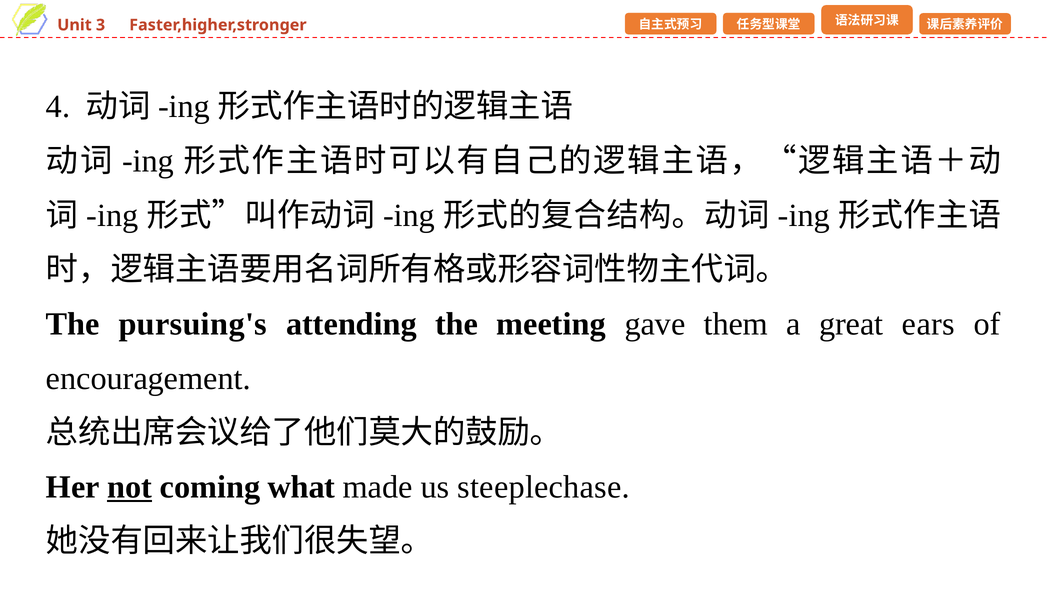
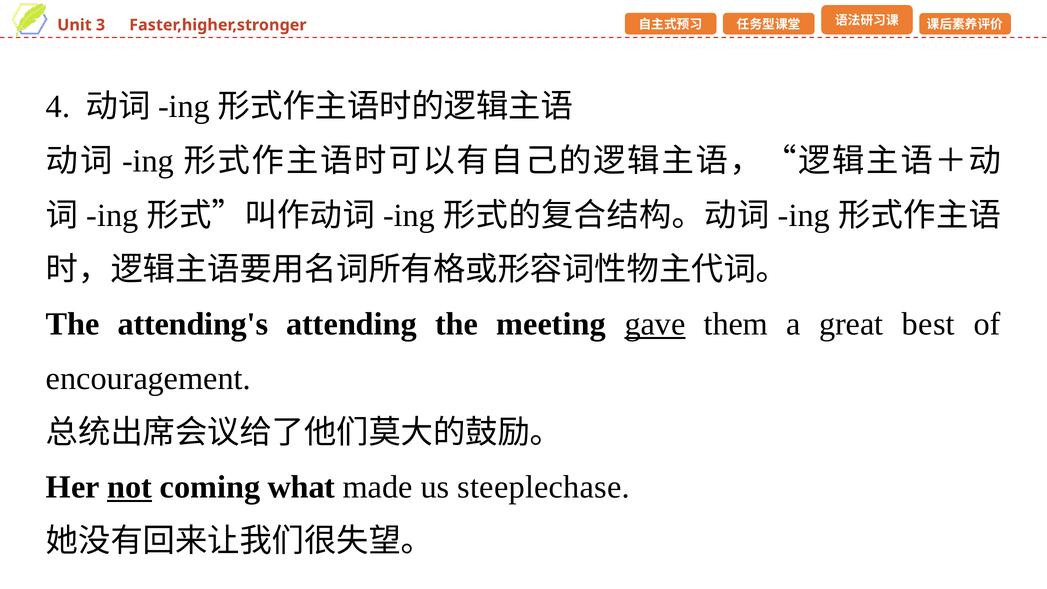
pursuing's: pursuing's -> attending's
gave underline: none -> present
ears: ears -> best
